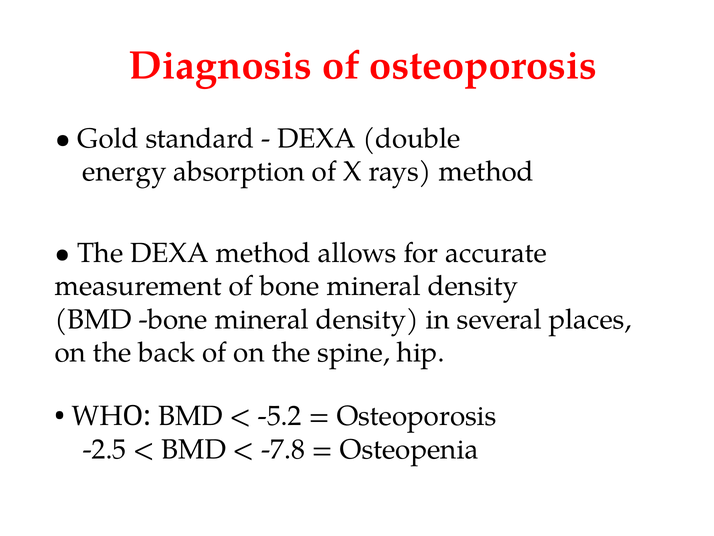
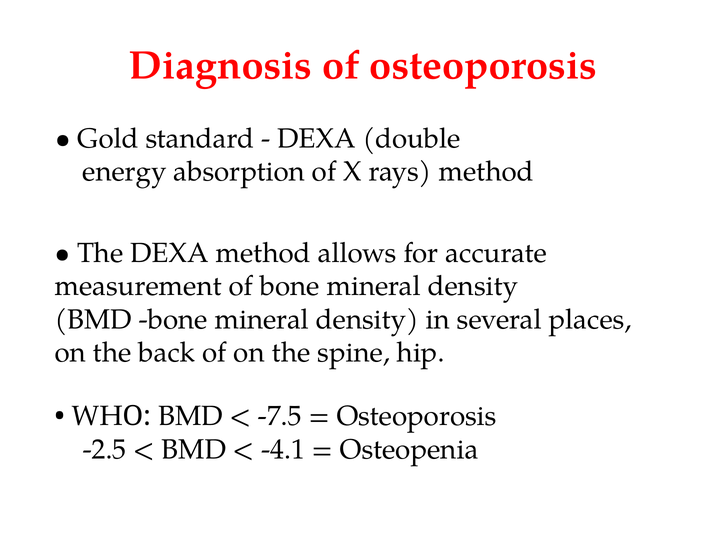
-5.2: -5.2 -> -7.5
-7.8: -7.8 -> -4.1
